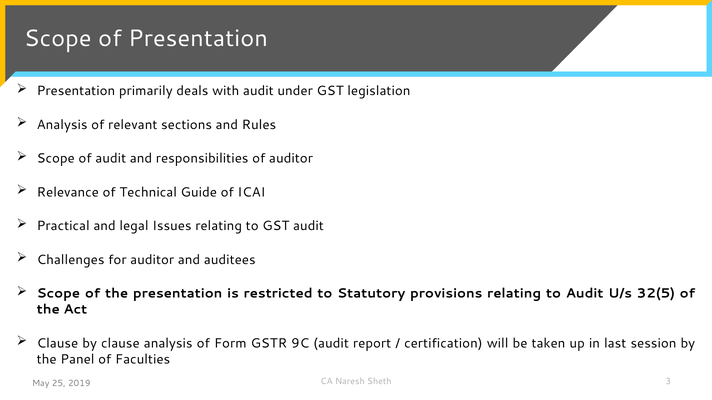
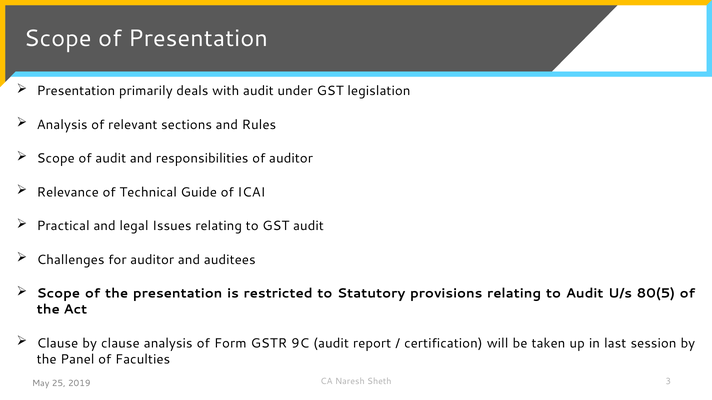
32(5: 32(5 -> 80(5
